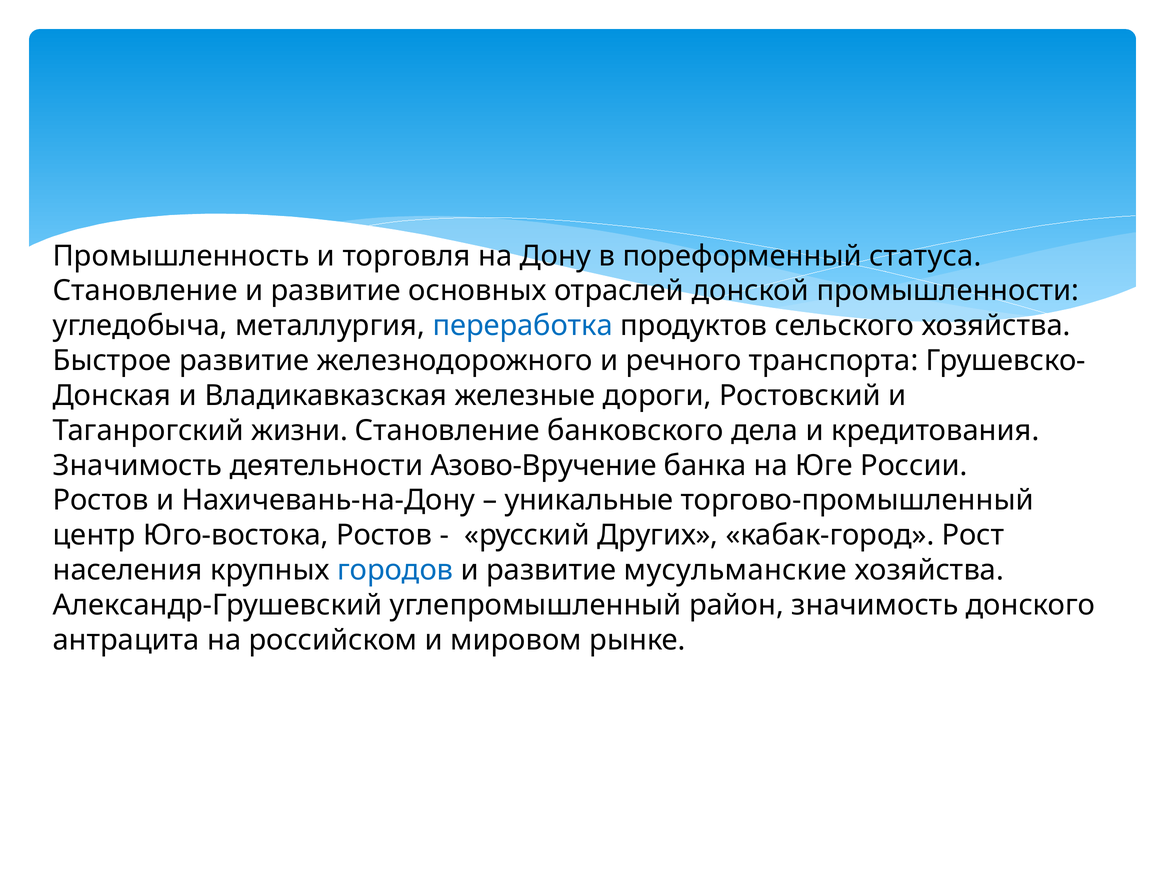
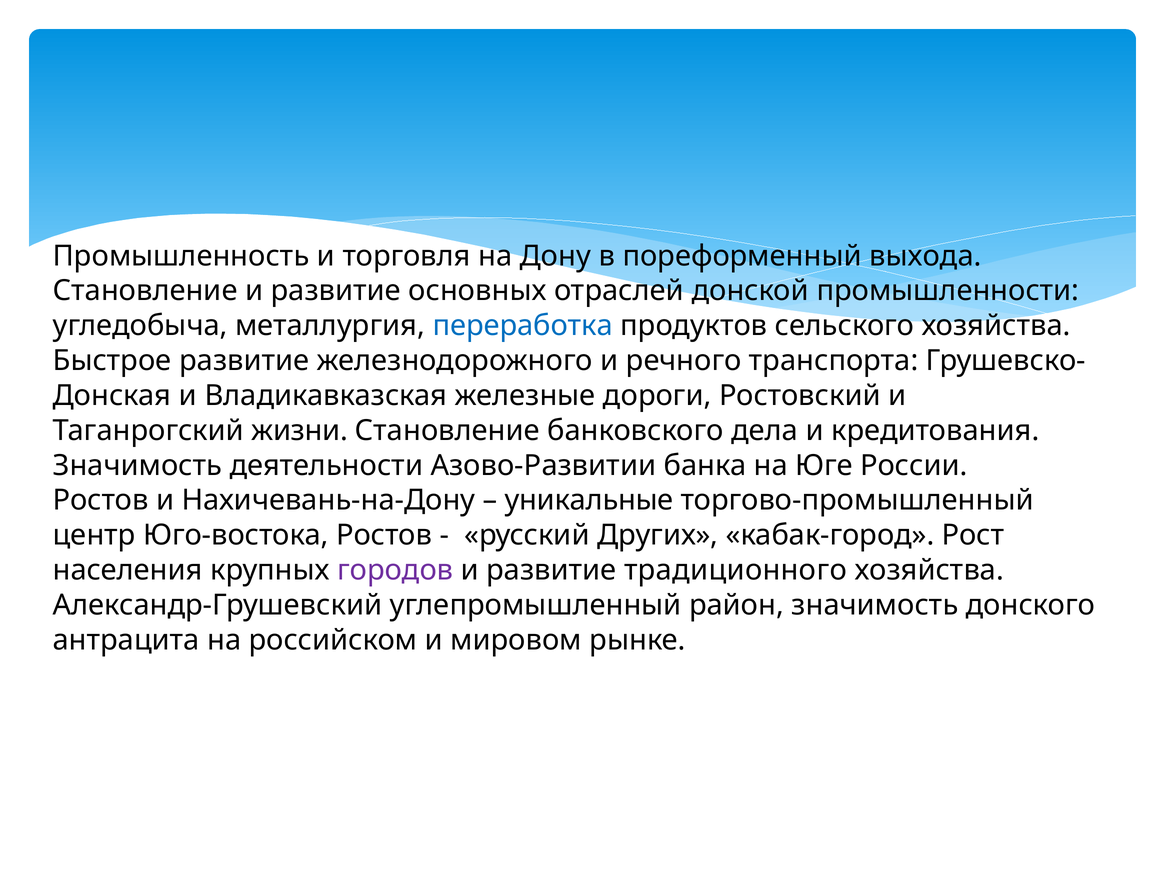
статуса: статуса -> выхода
Азово-Вручение: Азово-Вручение -> Азово-Развитии
городов colour: blue -> purple
мусульманские: мусульманские -> традиционного
